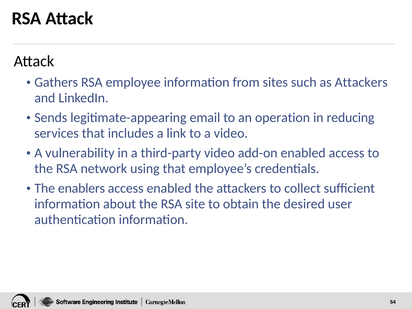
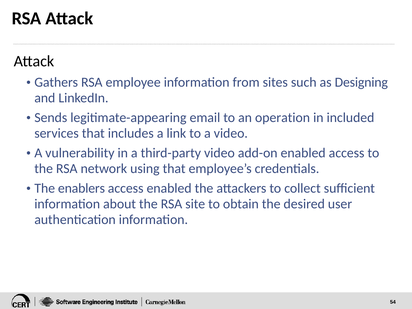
as Attackers: Attackers -> Designing
reducing: reducing -> included
